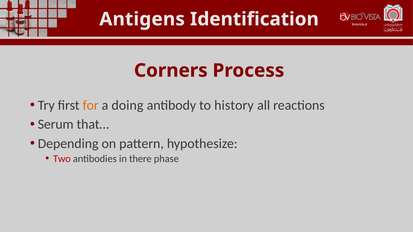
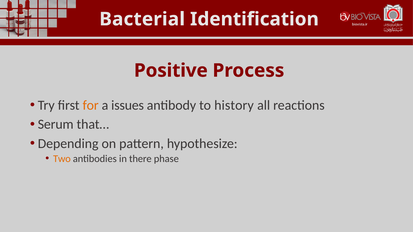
Antigens: Antigens -> Bacterial
Corners: Corners -> Positive
doing: doing -> issues
Two colour: red -> orange
